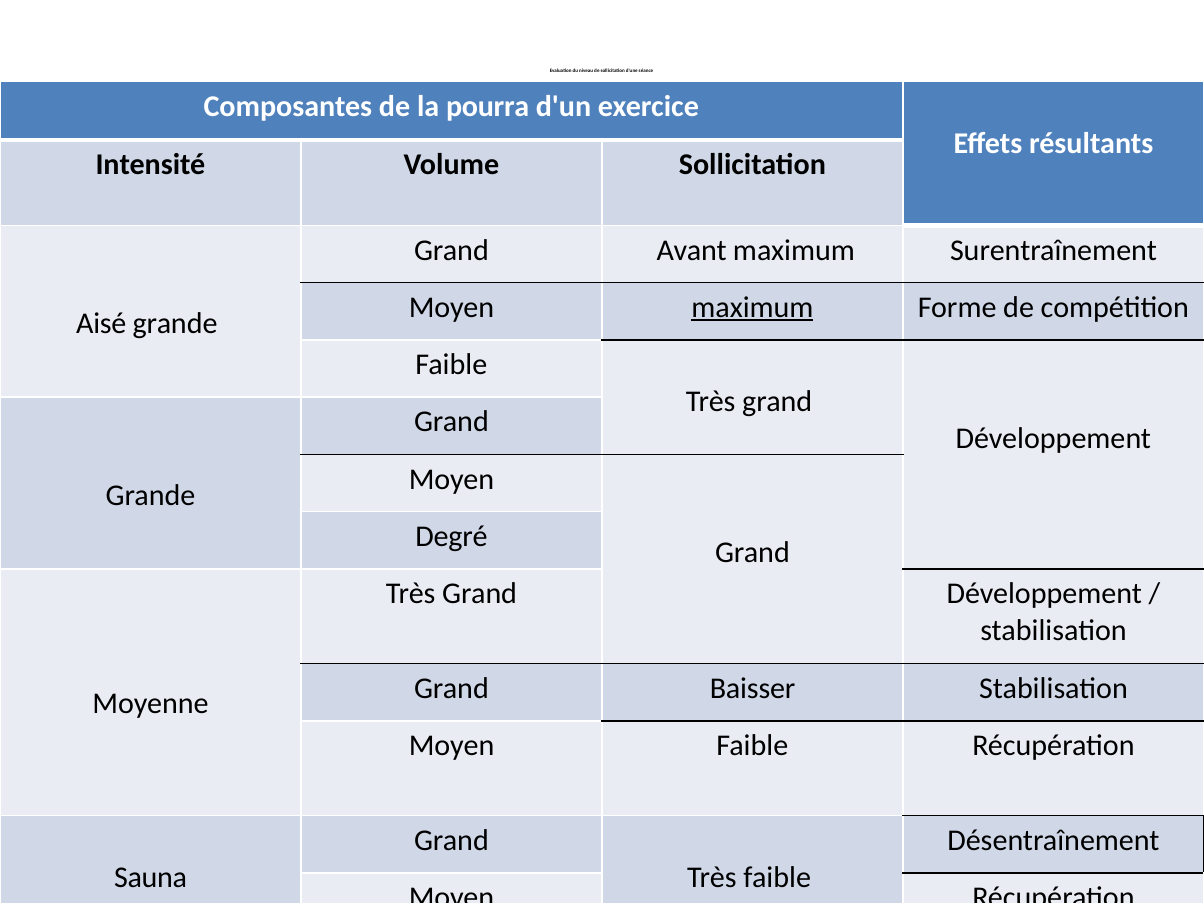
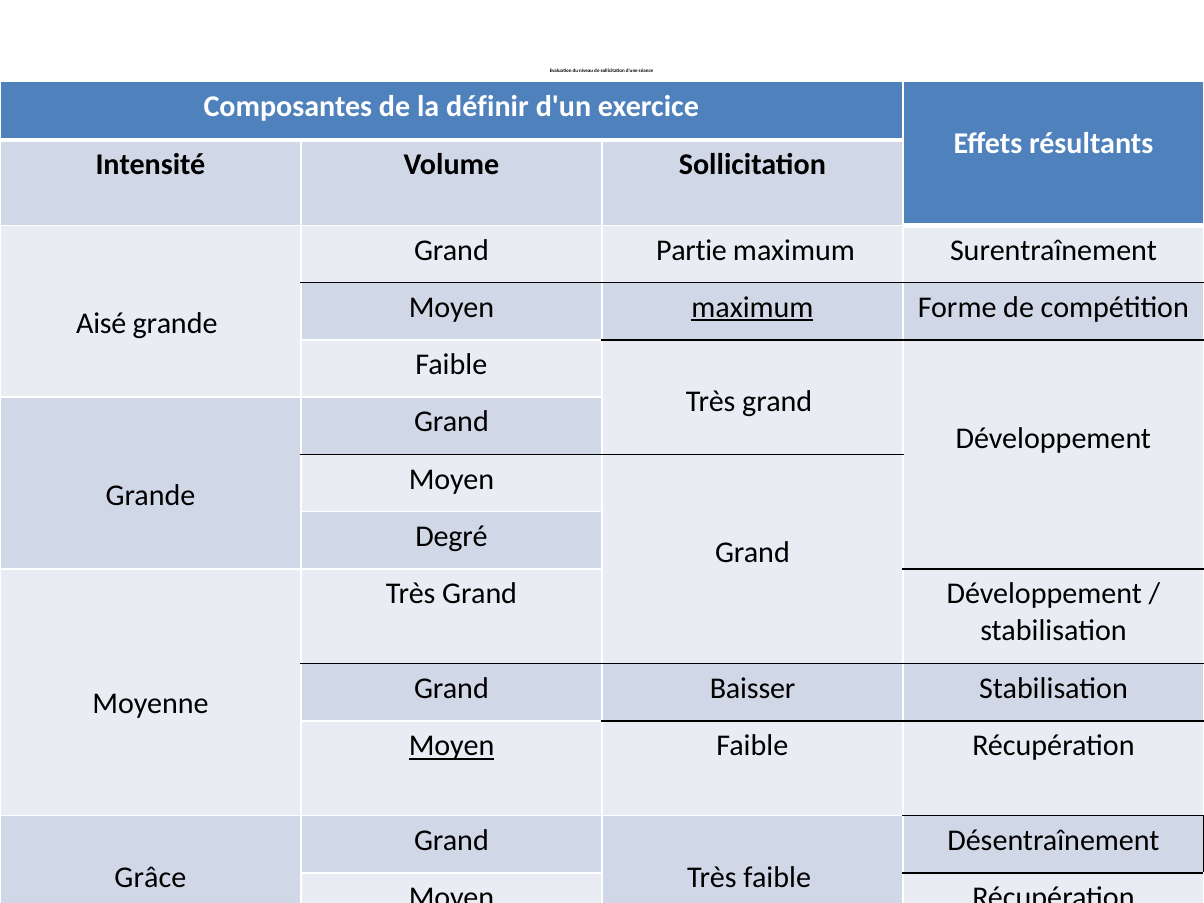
pourra: pourra -> définir
Avant: Avant -> Partie
Moyen at (452, 746) underline: none -> present
Sauna: Sauna -> Grâce
